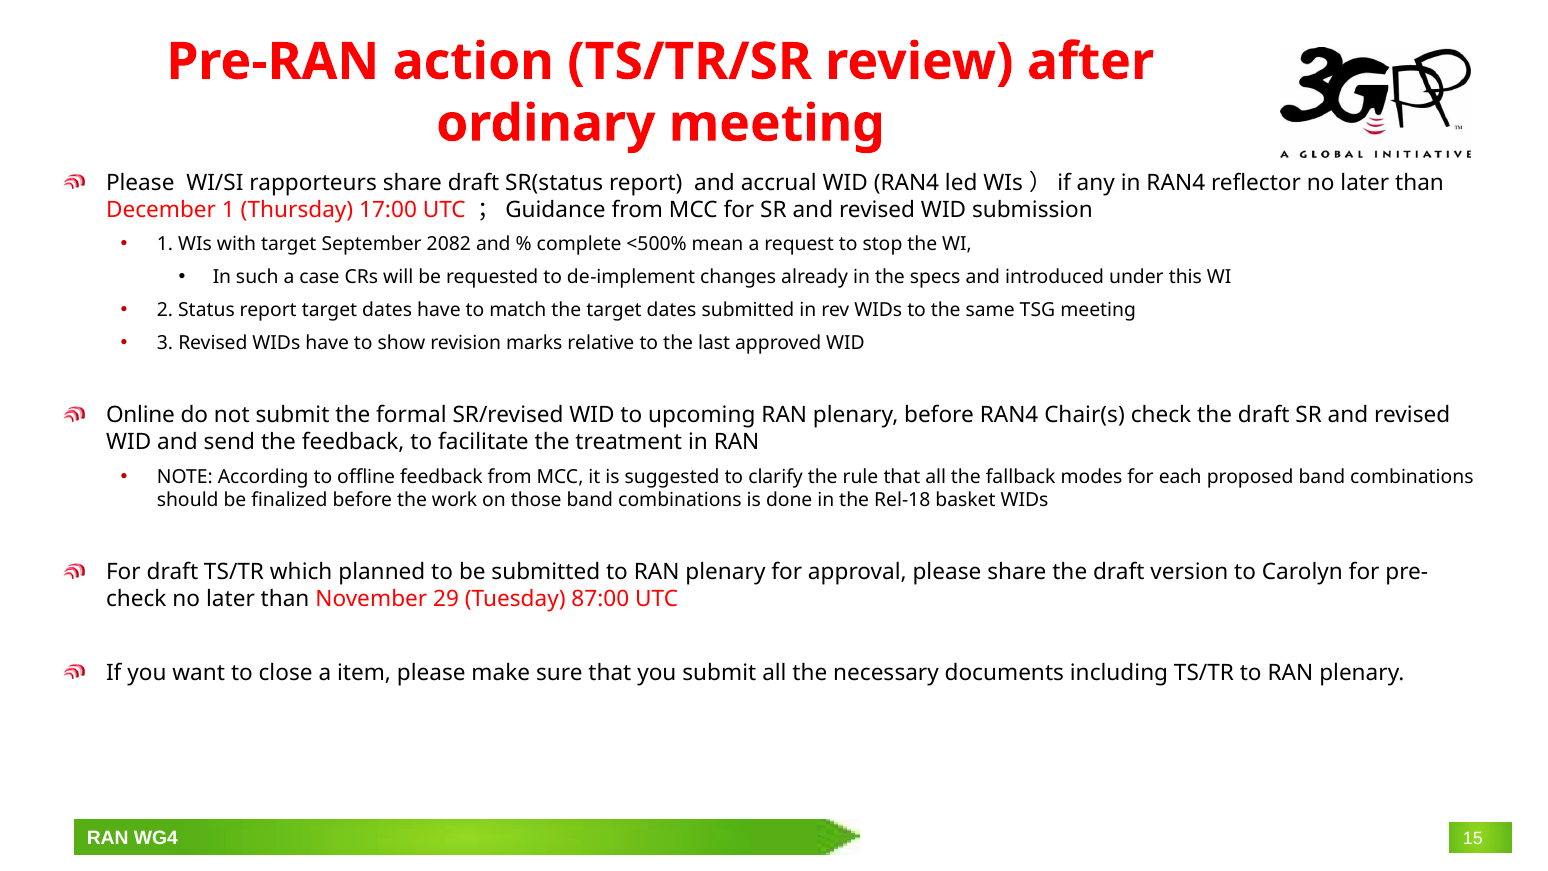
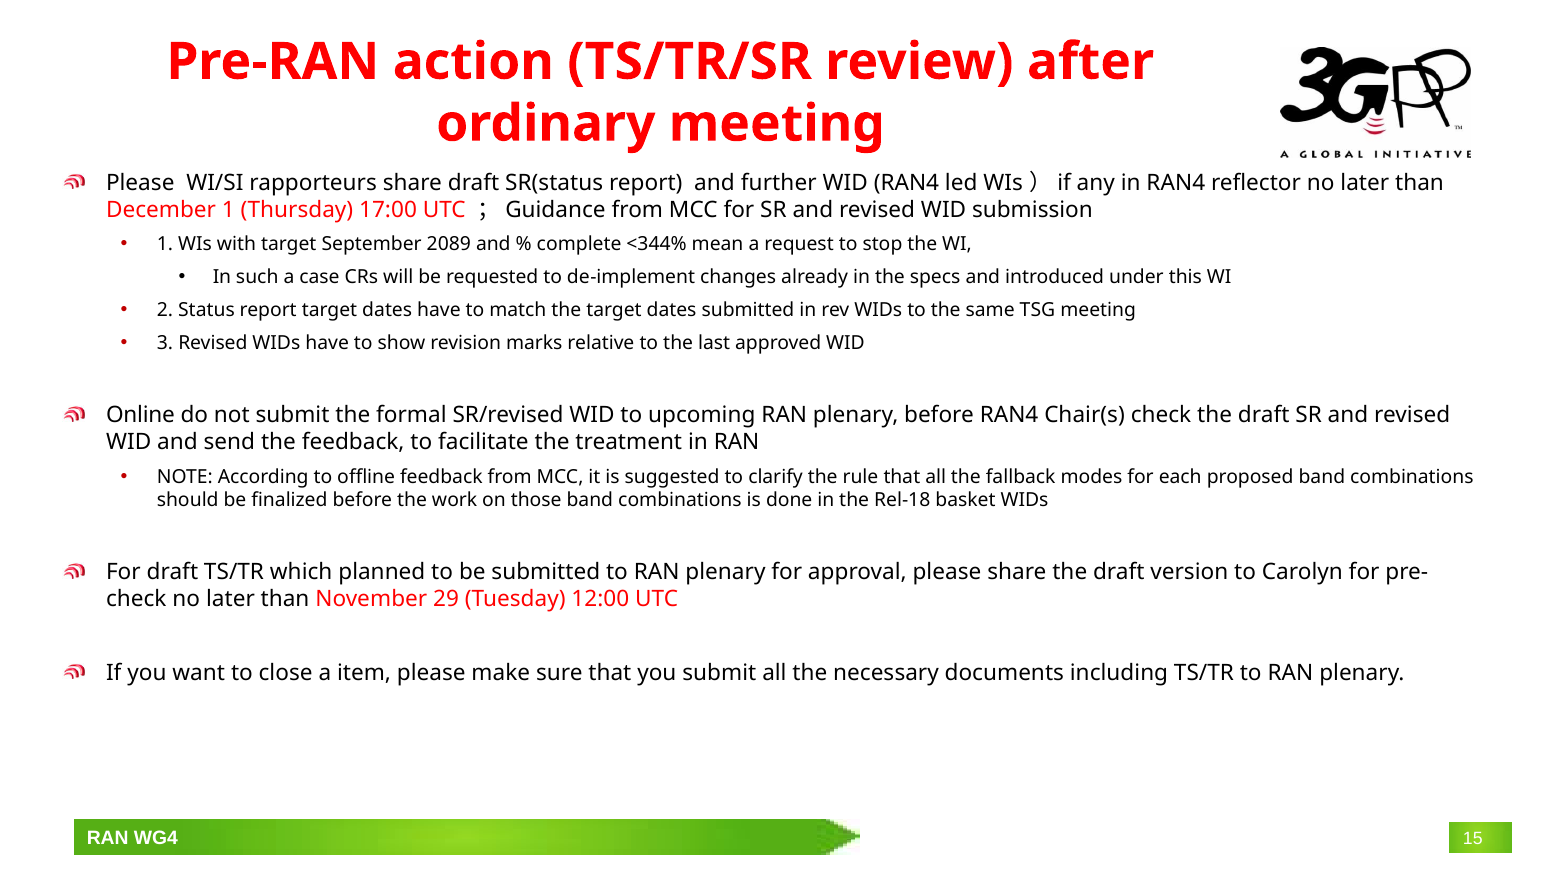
accrual: accrual -> further
2082: 2082 -> 2089
<500%: <500% -> <344%
87:00: 87:00 -> 12:00
